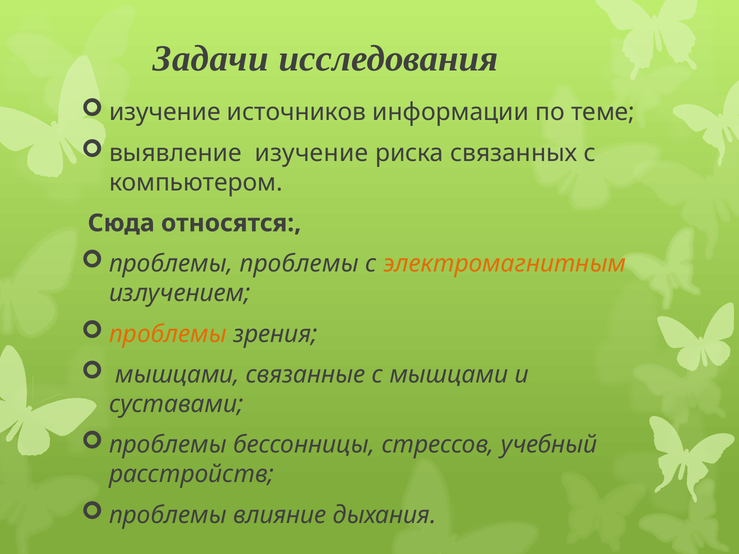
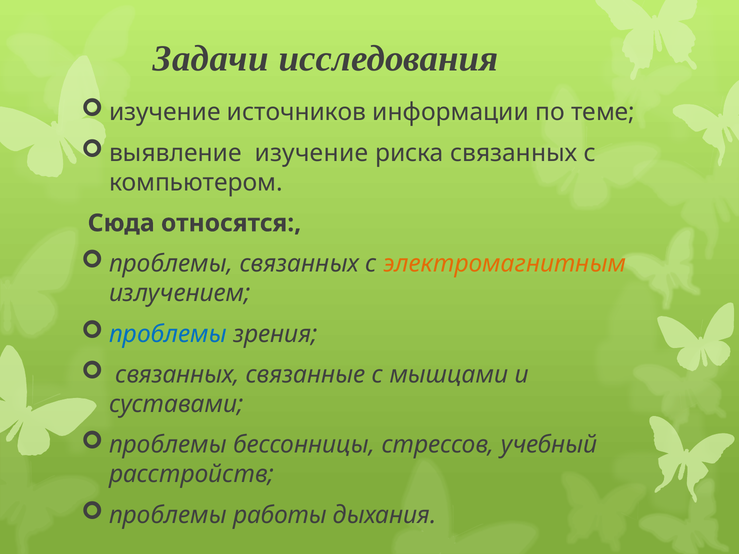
проблемы проблемы: проблемы -> связанных
проблемы at (168, 334) colour: orange -> blue
мышцами at (178, 375): мышцами -> связанных
влияние: влияние -> работы
